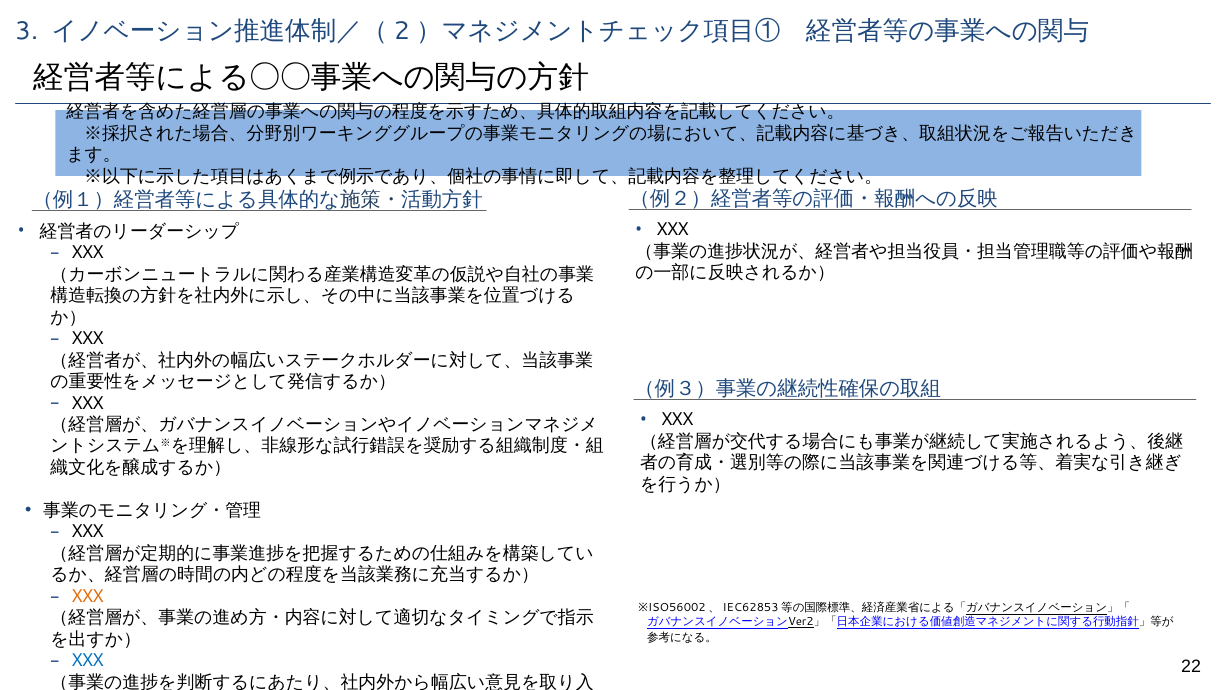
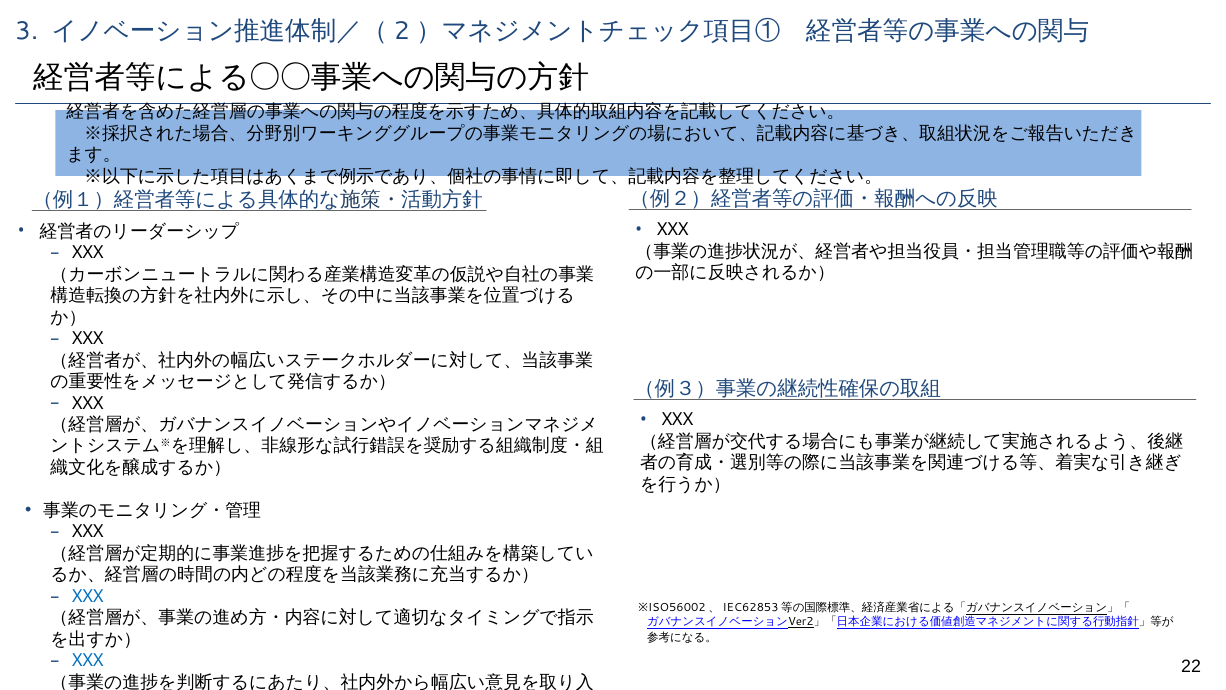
XXX at (88, 596) colour: orange -> blue
